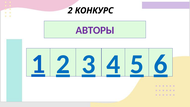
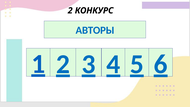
АВТОРЫ colour: purple -> blue
